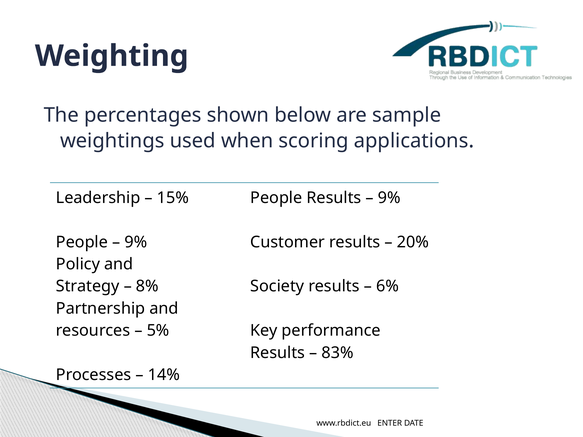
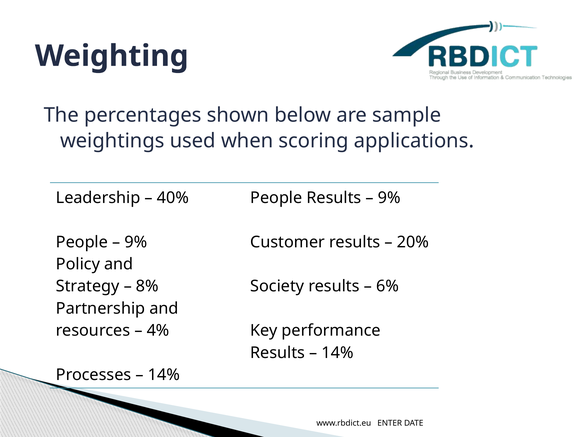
15%: 15% -> 40%
5%: 5% -> 4%
83% at (338, 353): 83% -> 14%
